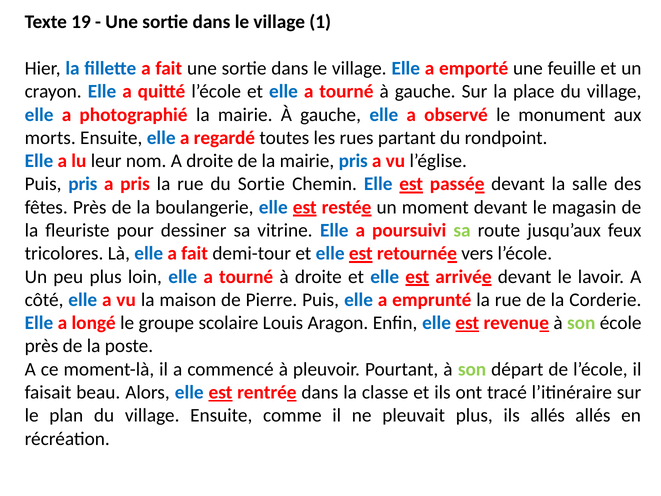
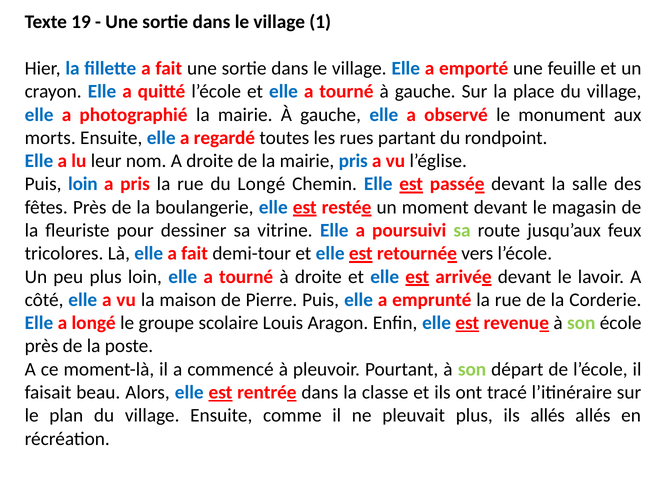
Puis pris: pris -> loin
du Sortie: Sortie -> Longé
